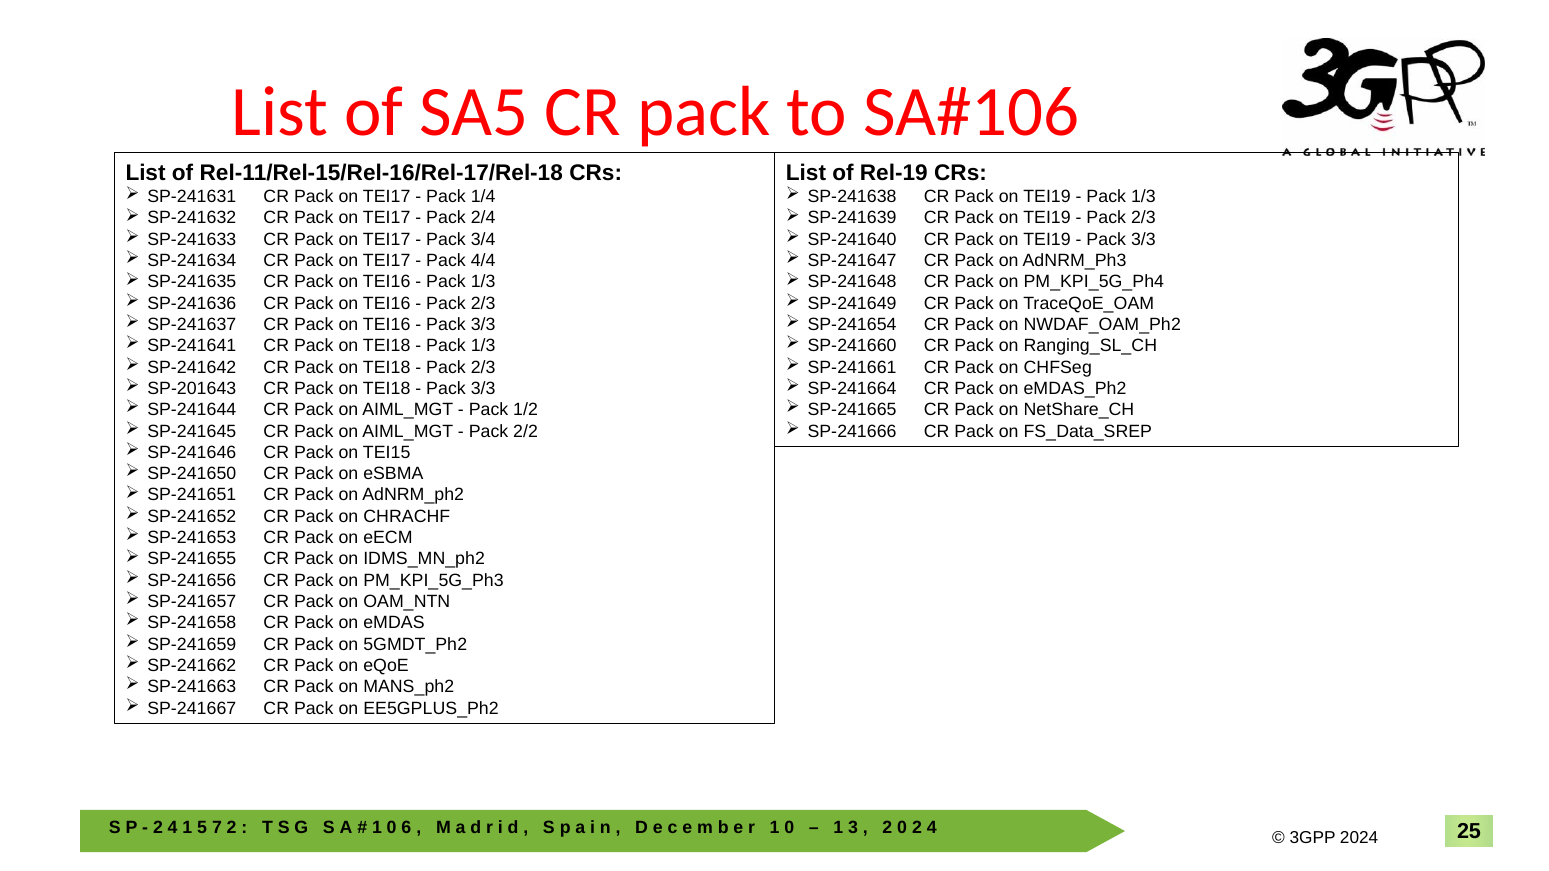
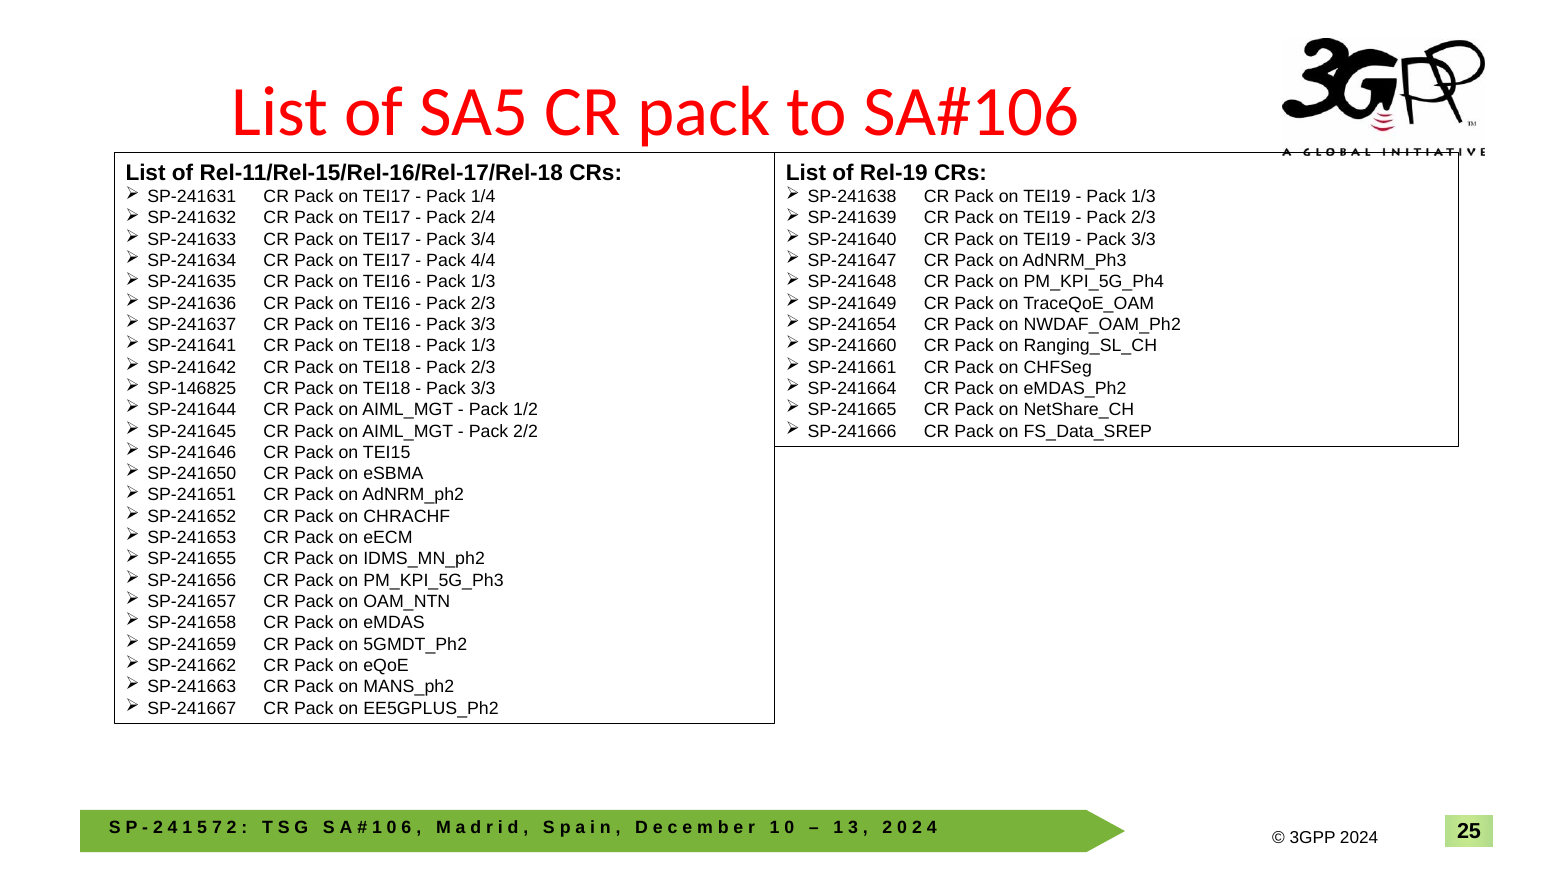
SP-201643: SP-201643 -> SP-146825
